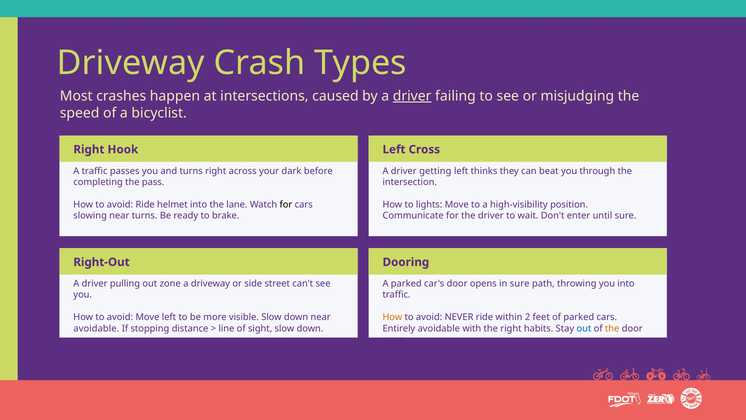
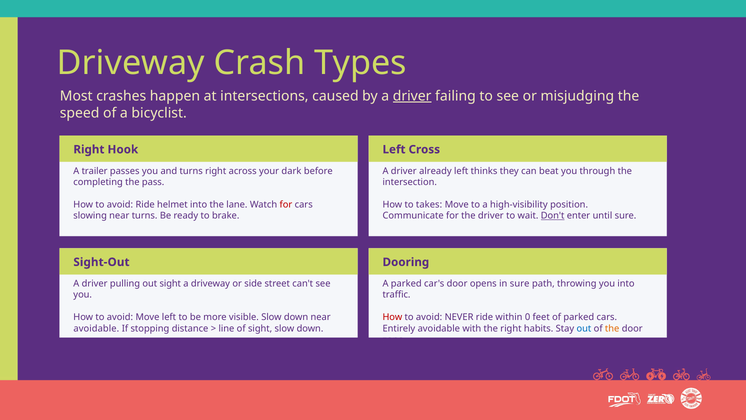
A traffic: traffic -> trailer
getting: getting -> already
for at (286, 204) colour: black -> red
lights: lights -> takes
Don't underline: none -> present
Right-Out: Right-Out -> Sight-Out
out zone: zone -> sight
How at (392, 317) colour: orange -> red
2: 2 -> 0
